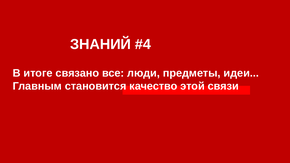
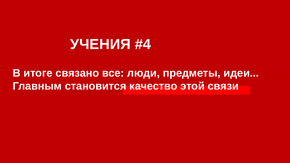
ЗНАНИЙ: ЗНАНИЙ -> УЧЕНИЯ
